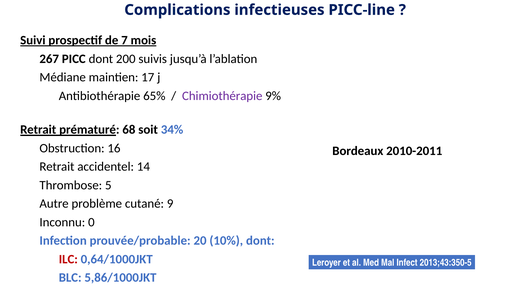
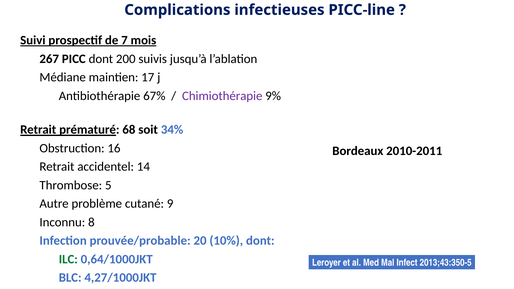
65%: 65% -> 67%
0: 0 -> 8
ILC colour: red -> green
5,86/1000JKT: 5,86/1000JKT -> 4,27/1000JKT
